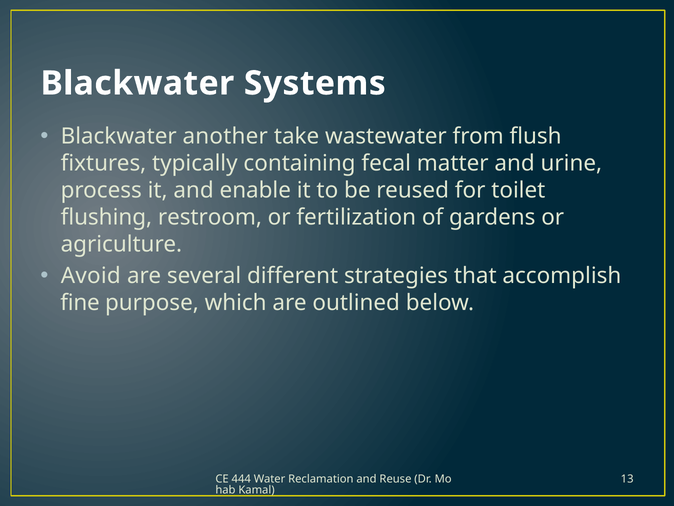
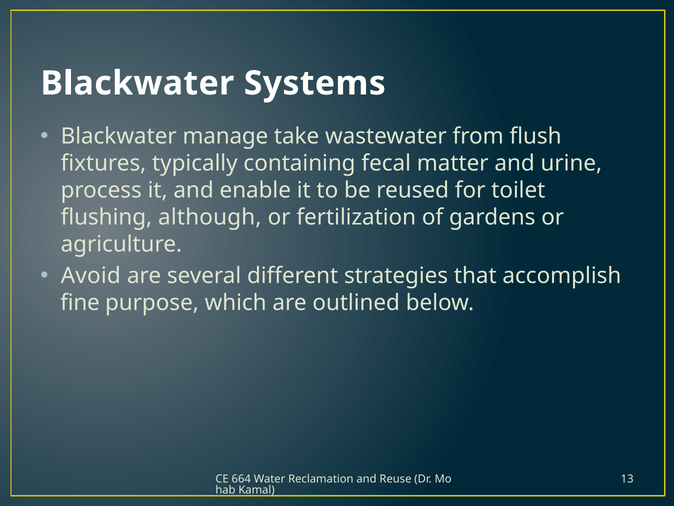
another: another -> manage
restroom: restroom -> although
444: 444 -> 664
